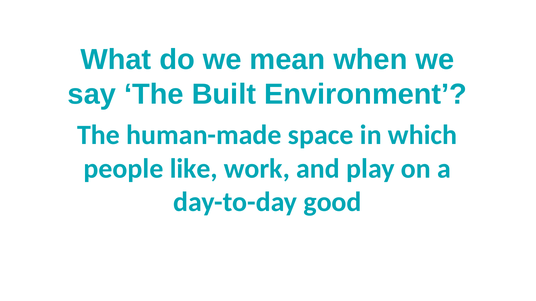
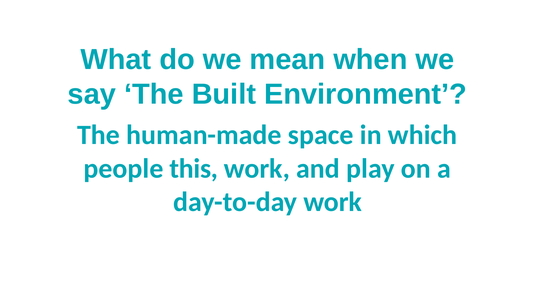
people like: like -> this
day-to-day good: good -> work
